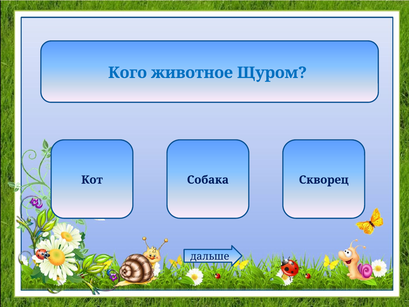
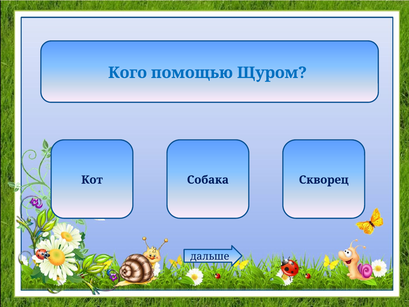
животное: животное -> помощью
